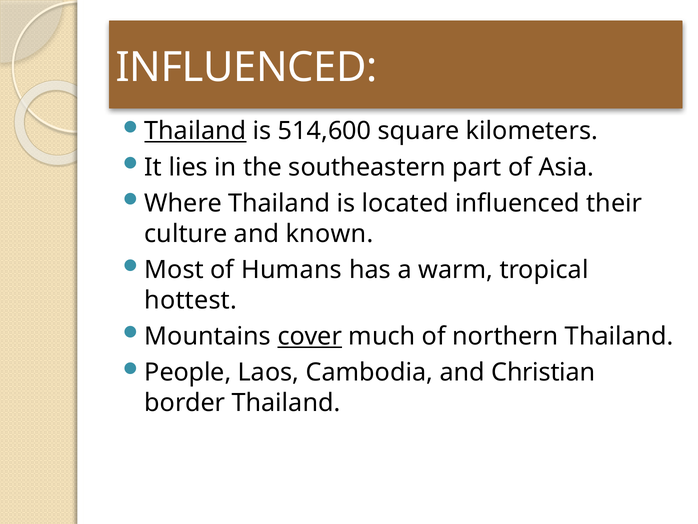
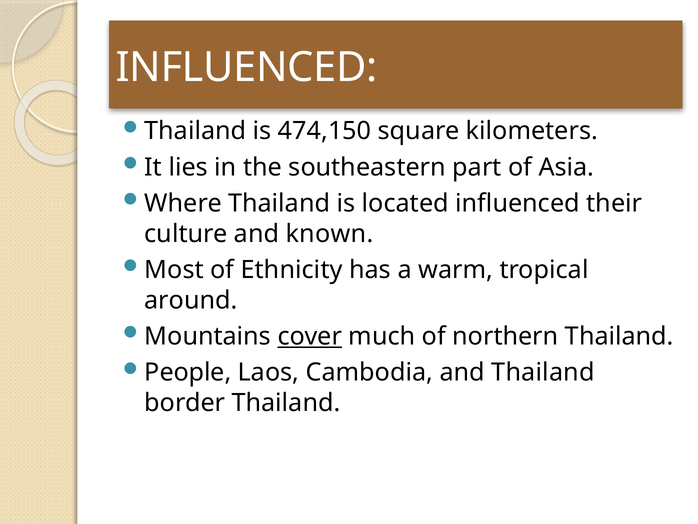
Thailand at (195, 131) underline: present -> none
514,600: 514,600 -> 474,150
Humans: Humans -> Ethnicity
hottest: hottest -> around
and Christian: Christian -> Thailand
